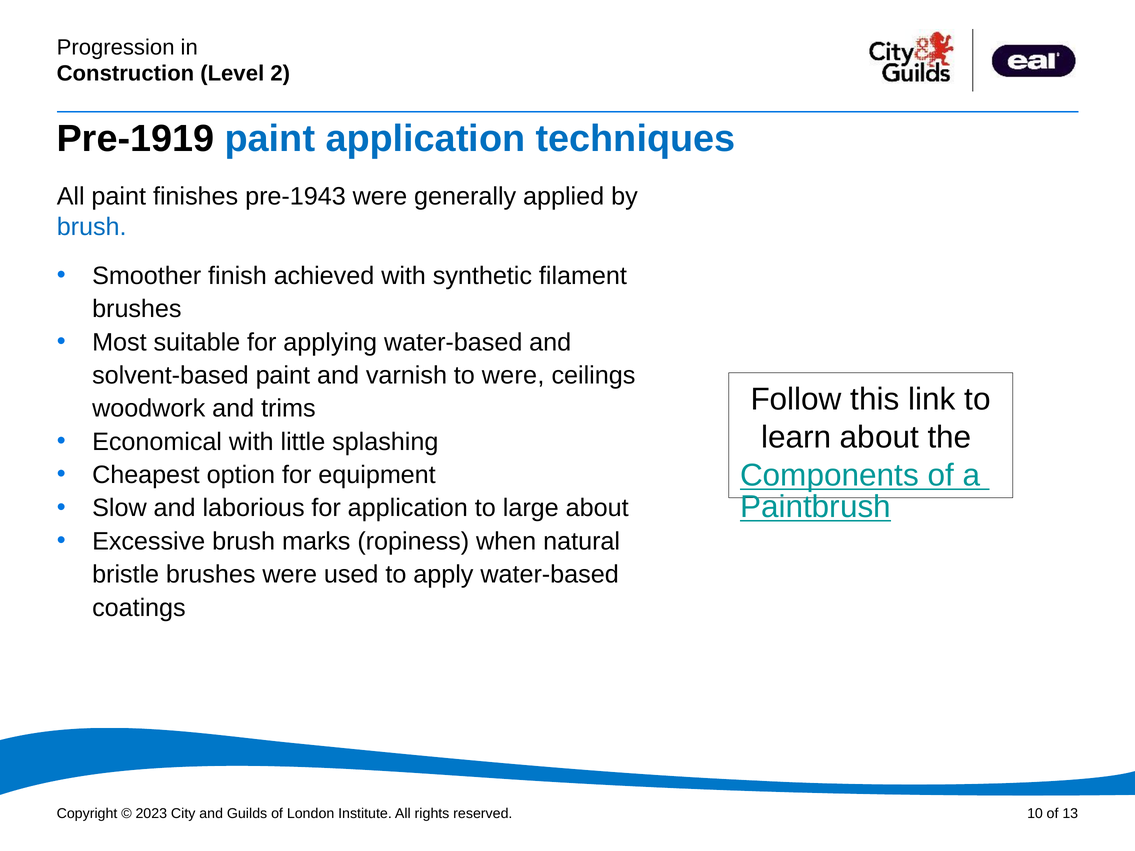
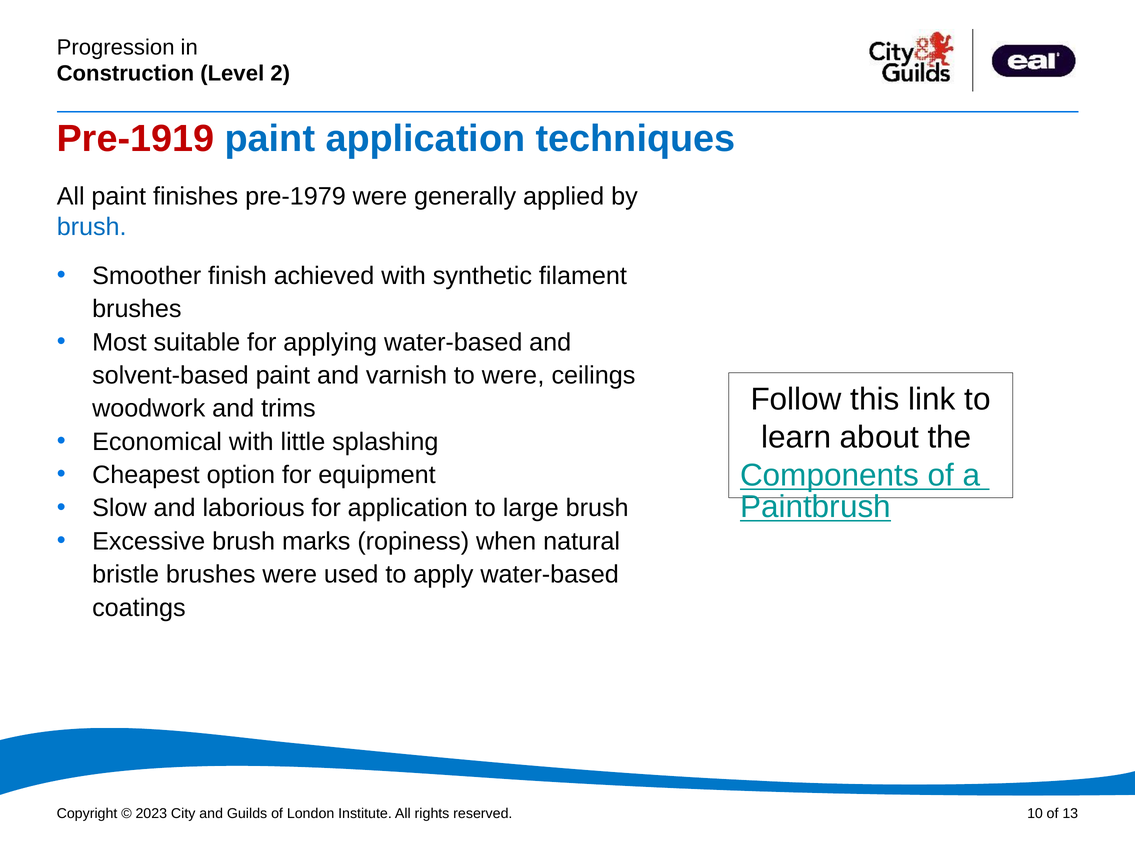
Pre-1919 colour: black -> red
pre-1943: pre-1943 -> pre-1979
large about: about -> brush
